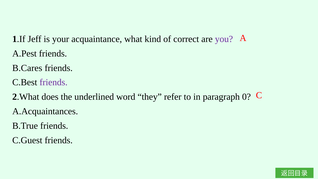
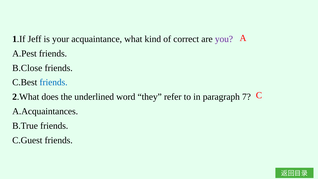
B.Cares: B.Cares -> B.Close
friends at (54, 82) colour: purple -> blue
0: 0 -> 7
